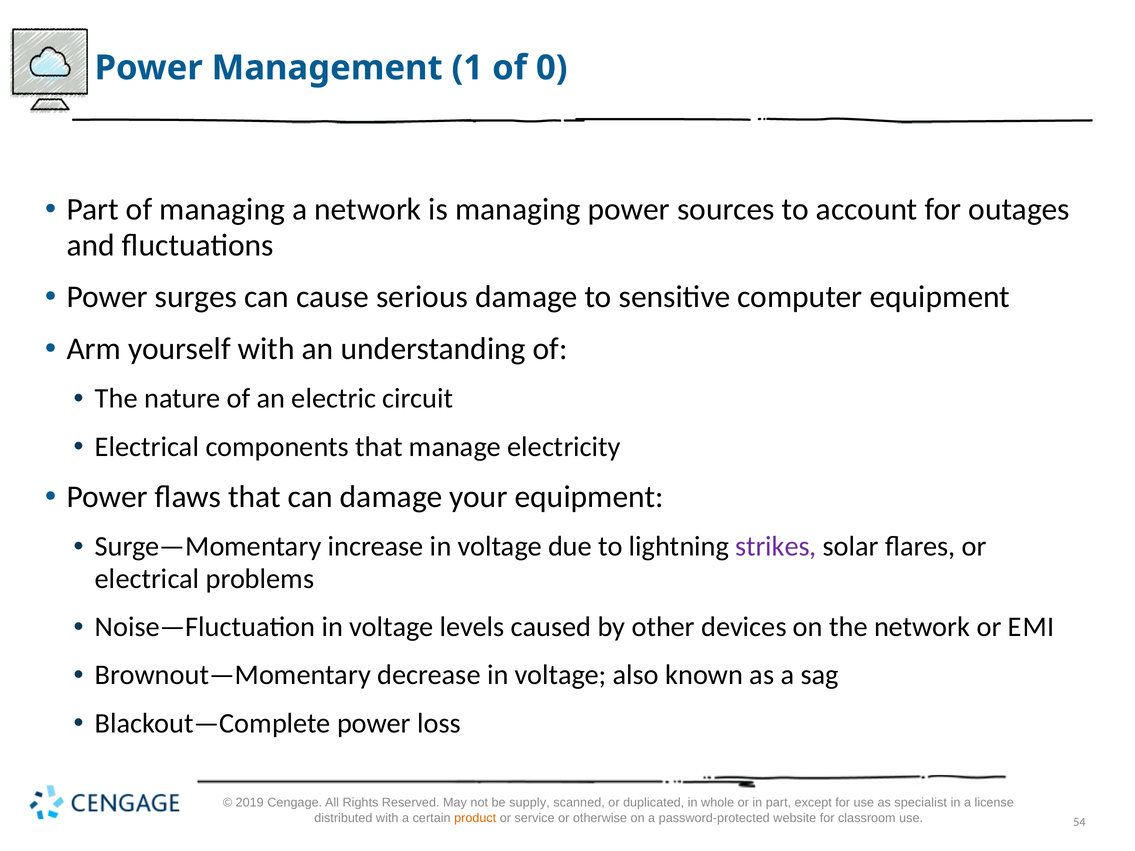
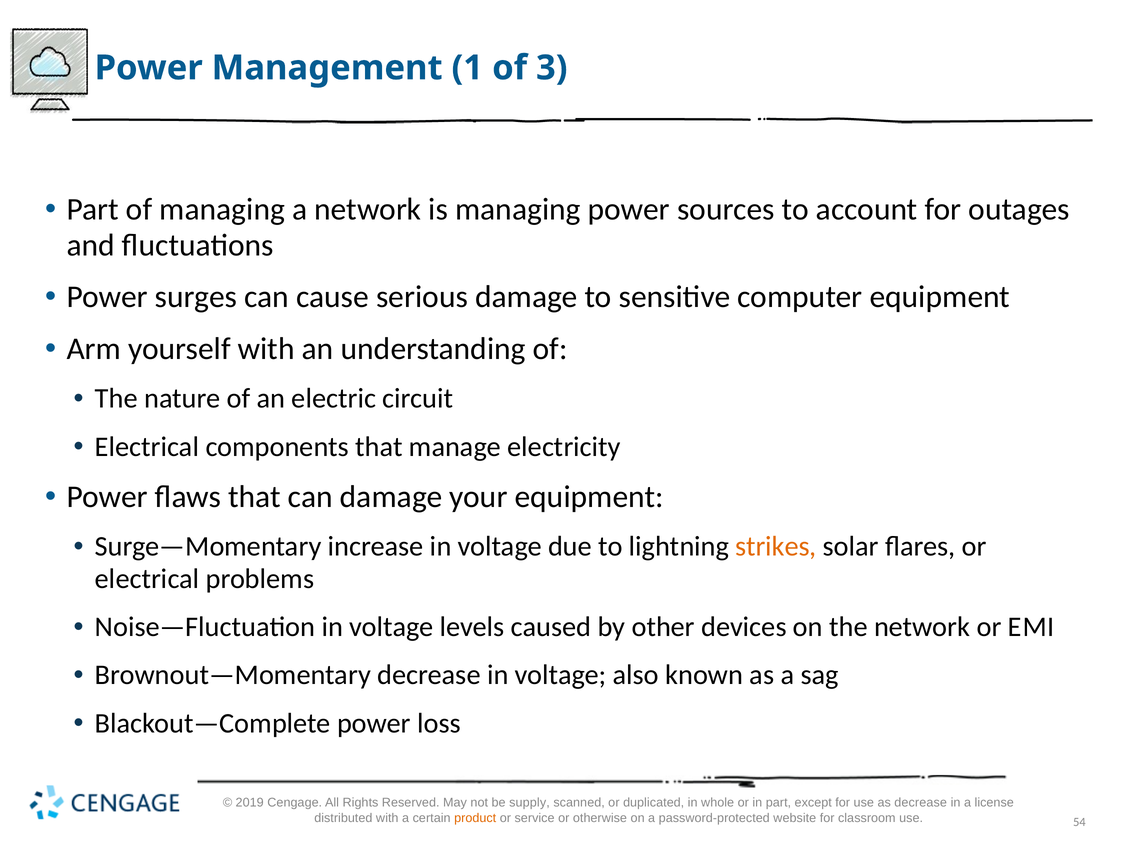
0: 0 -> 3
strikes colour: purple -> orange
as specialist: specialist -> decrease
